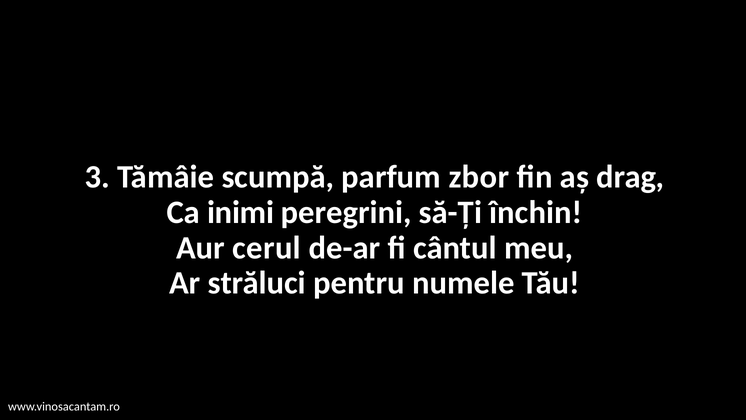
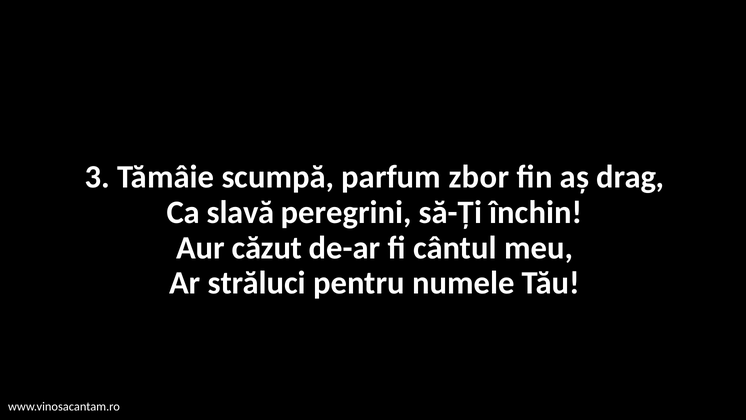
inimi: inimi -> slavă
cerul: cerul -> căzut
